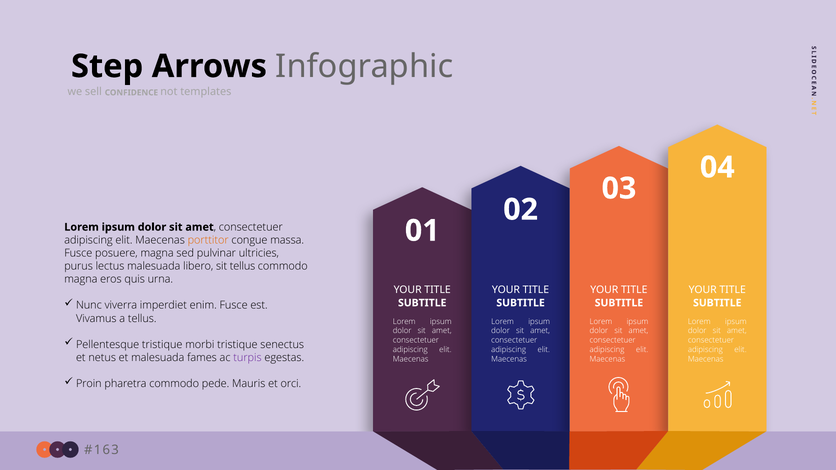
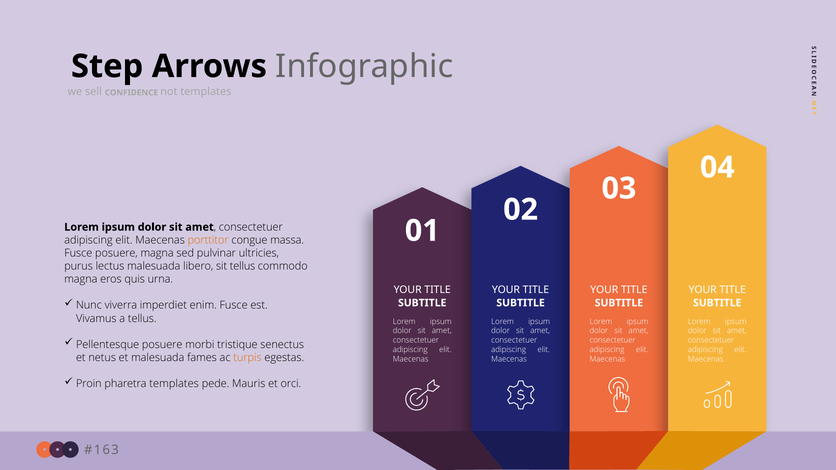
Pellentesque tristique: tristique -> posuere
turpis colour: purple -> orange
pharetra commodo: commodo -> templates
